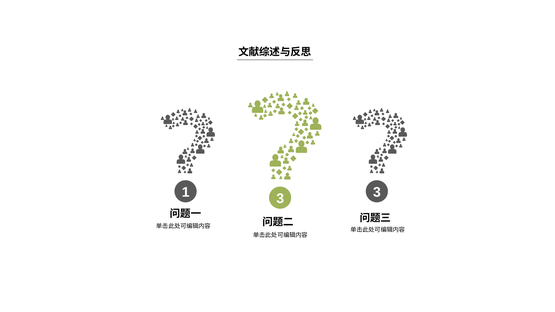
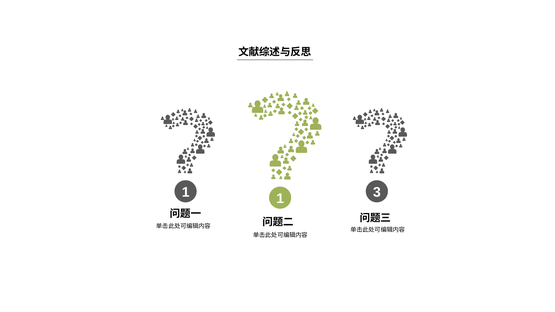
1 3: 3 -> 1
